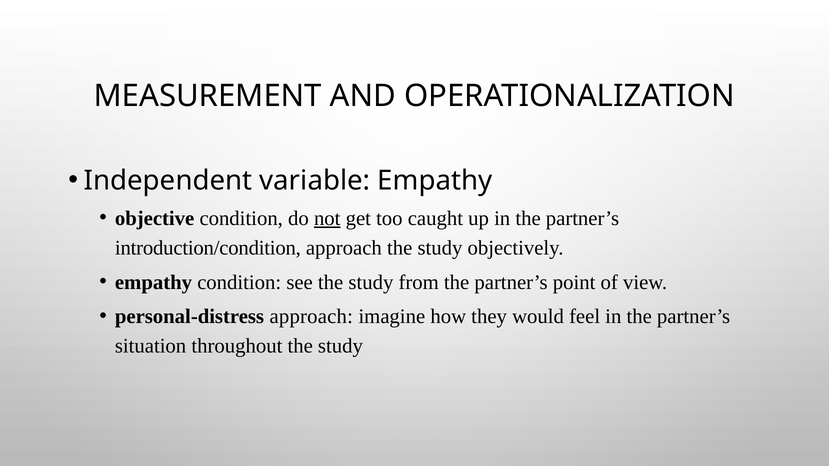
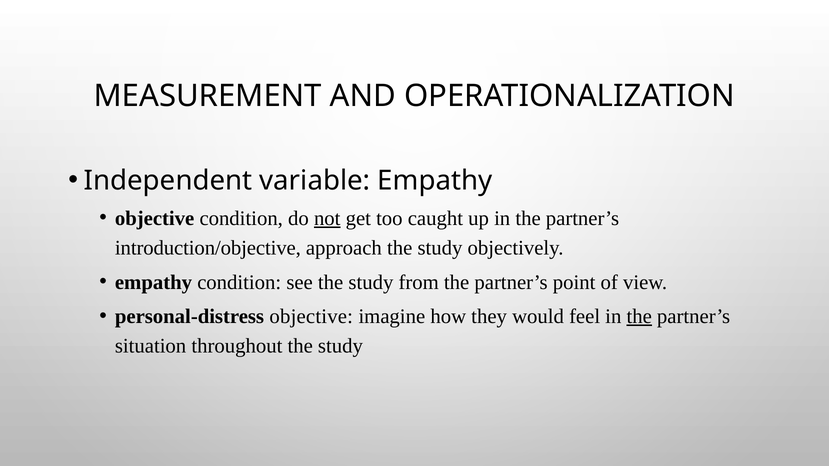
introduction/condition: introduction/condition -> introduction/objective
personal-distress approach: approach -> objective
the at (639, 317) underline: none -> present
